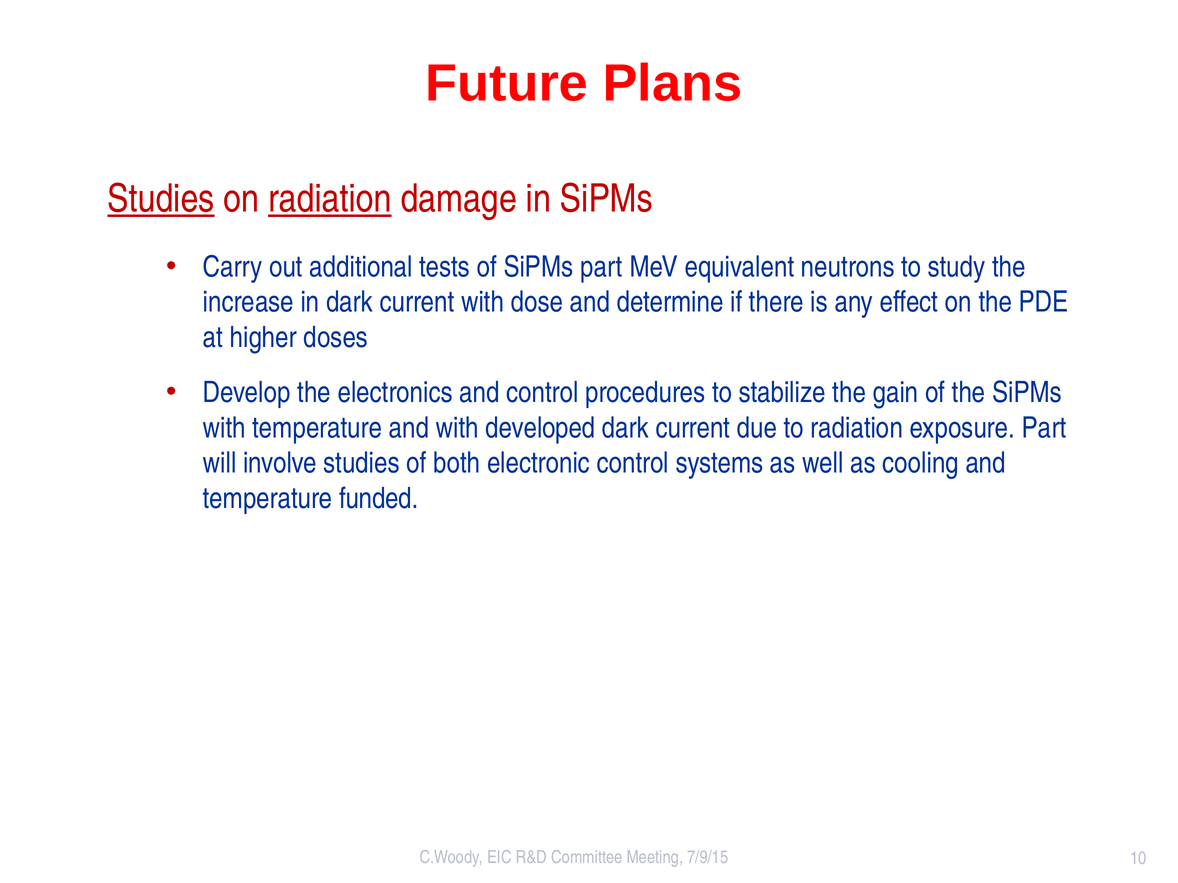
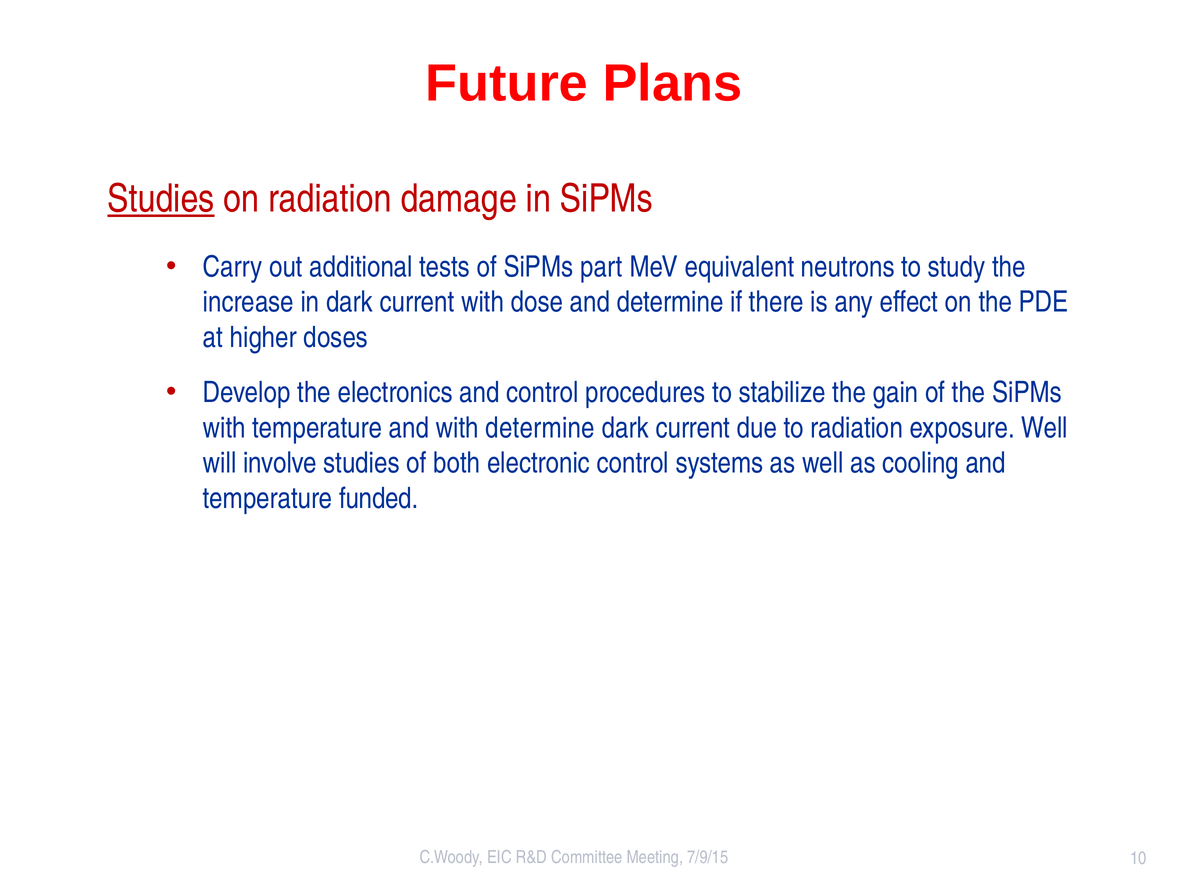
radiation at (330, 199) underline: present -> none
with developed: developed -> determine
exposure Part: Part -> Well
